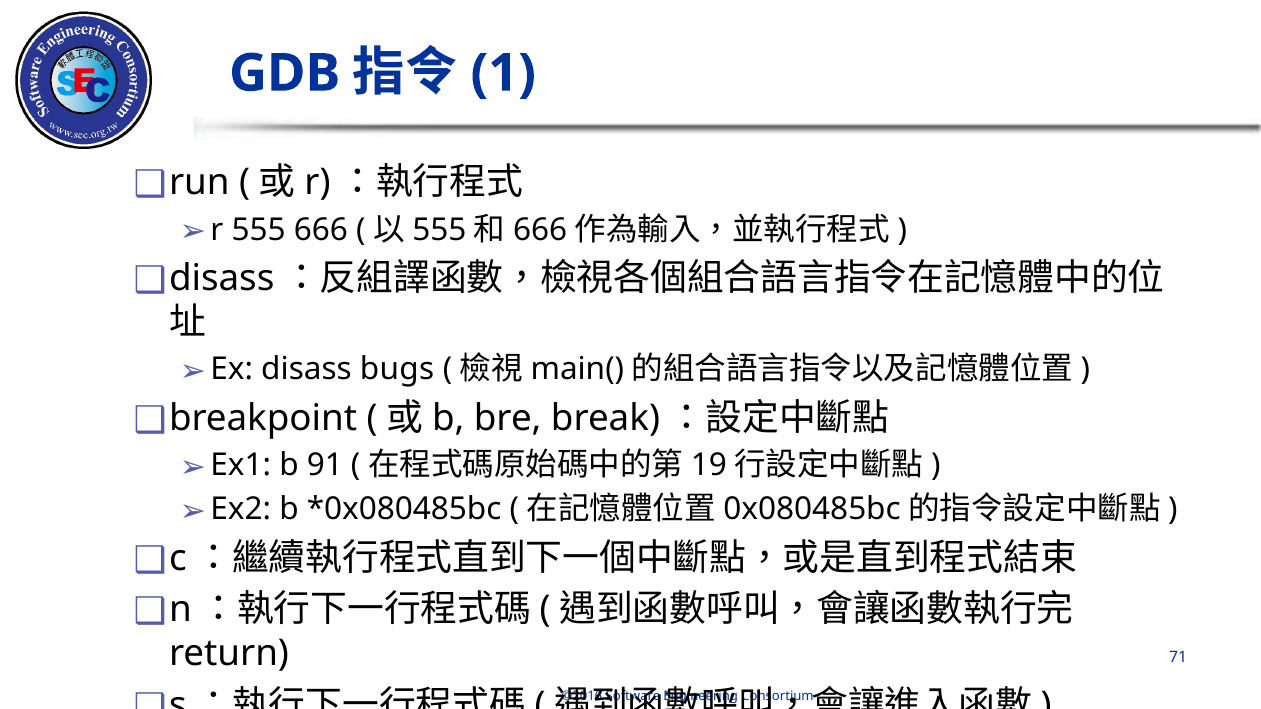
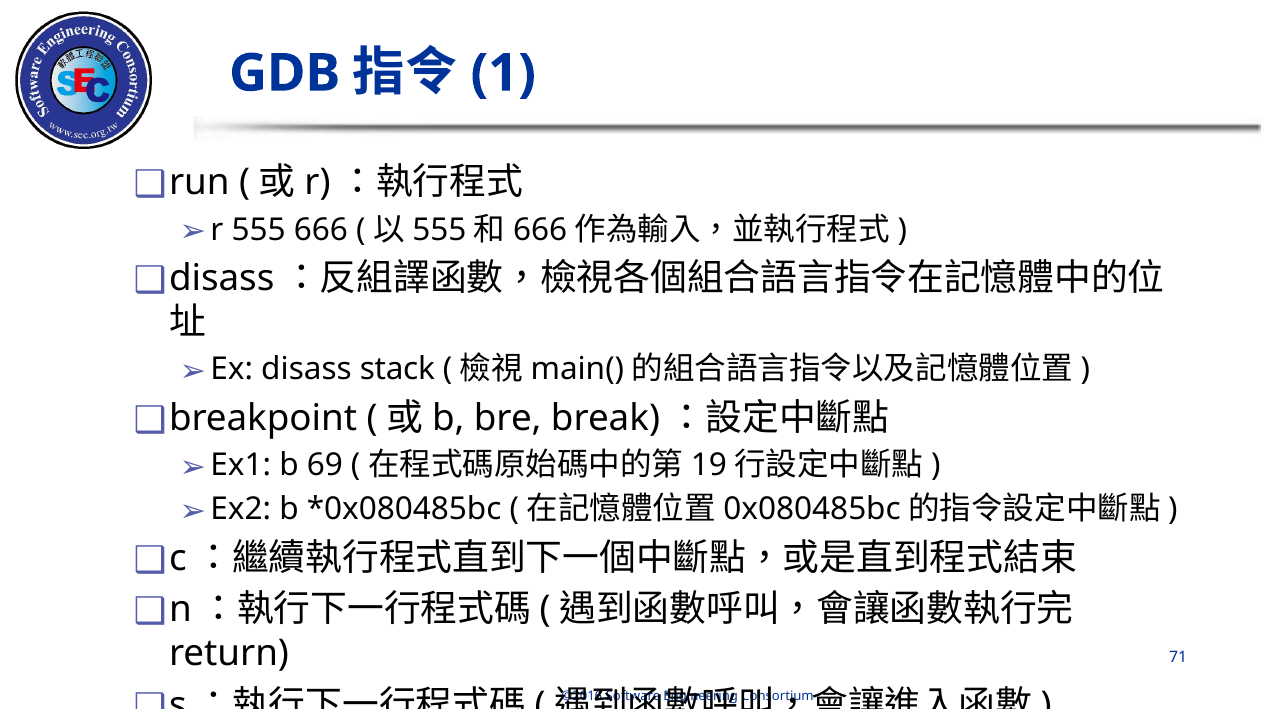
bugs: bugs -> stack
91: 91 -> 69
